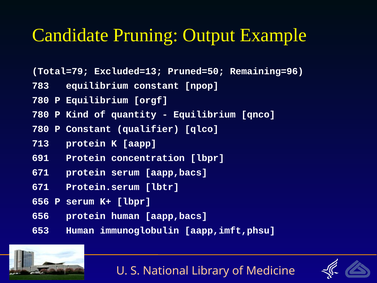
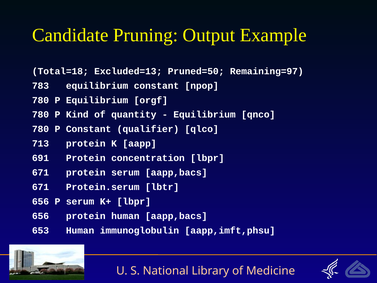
Total=79: Total=79 -> Total=18
Remaining=96: Remaining=96 -> Remaining=97
